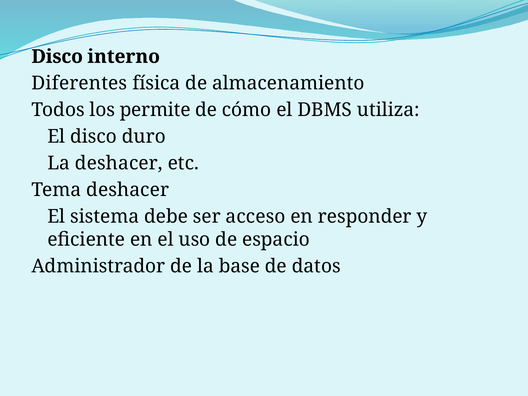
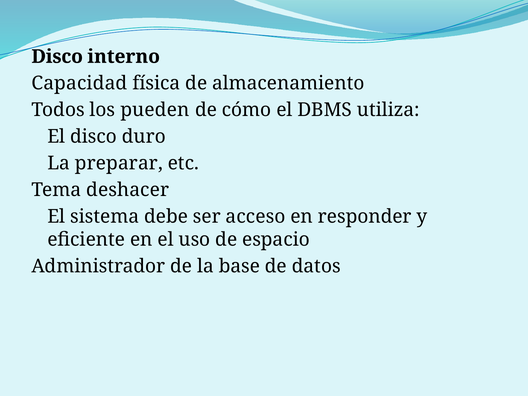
Diferentes: Diferentes -> Capacidad
permite: permite -> pueden
La deshacer: deshacer -> preparar
